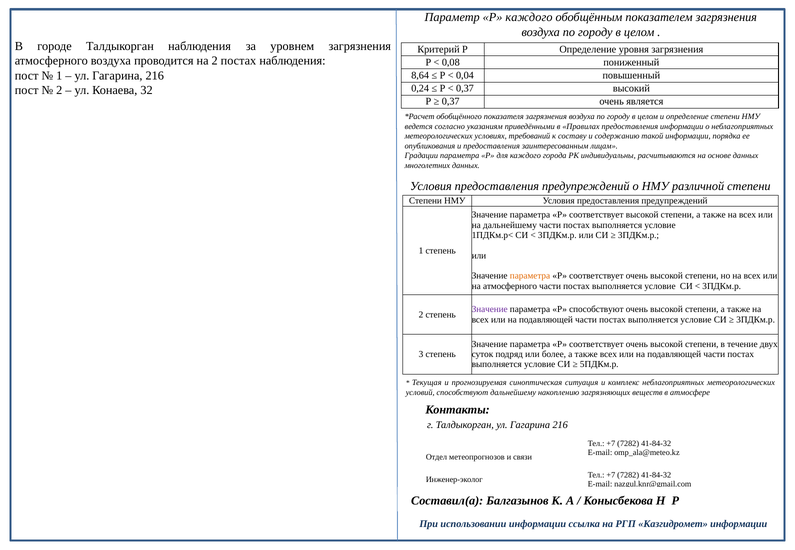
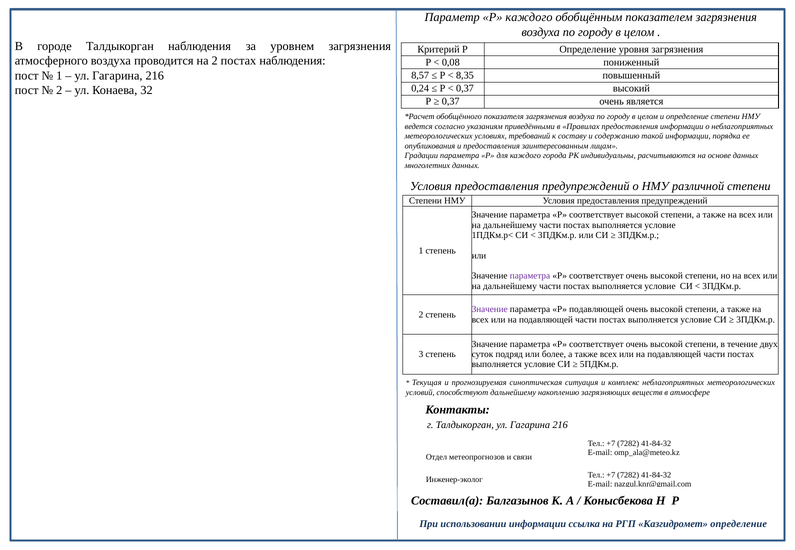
8,64: 8,64 -> 8,57
0,04: 0,04 -> 8,35
параметра at (530, 276) colour: orange -> purple
атмосферного at (510, 286): атмосферного -> дальнейшему
Р способствуют: способствуют -> подавляющей
Казгидромет информации: информации -> определение
